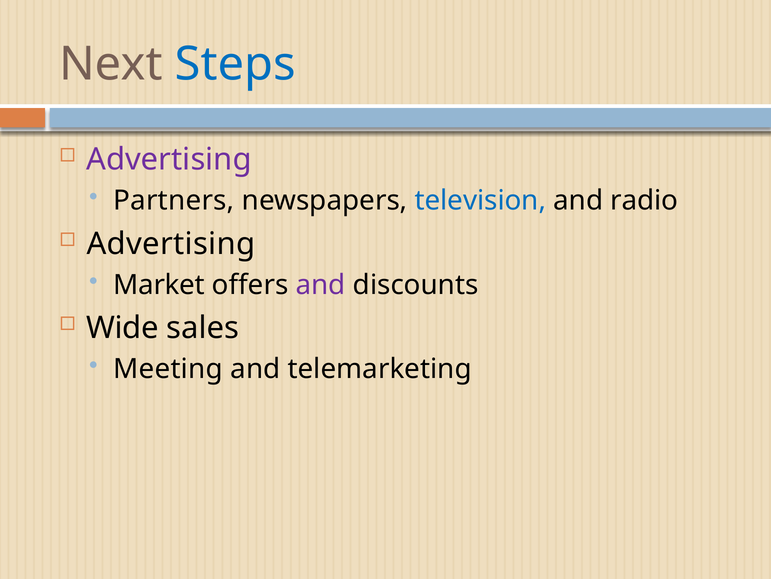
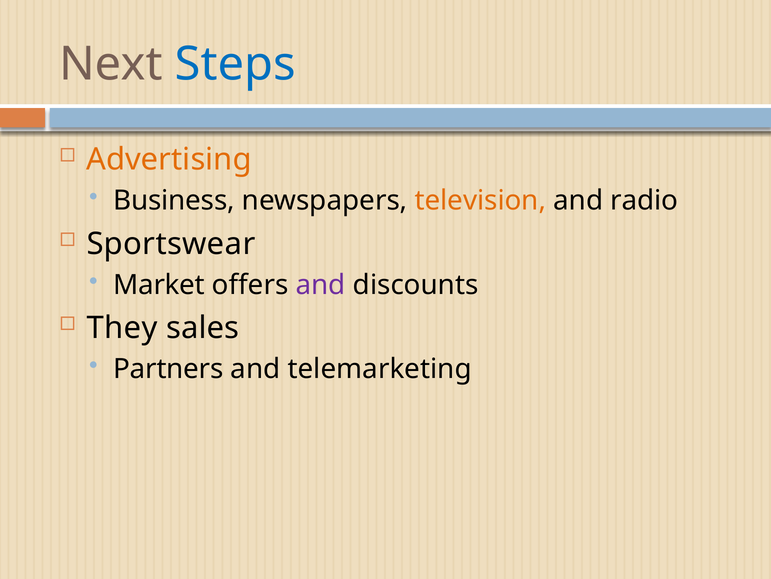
Advertising at (169, 160) colour: purple -> orange
Partners: Partners -> Business
television colour: blue -> orange
Advertising at (171, 244): Advertising -> Sportswear
Wide: Wide -> They
Meeting: Meeting -> Partners
